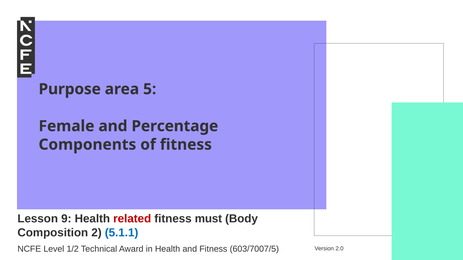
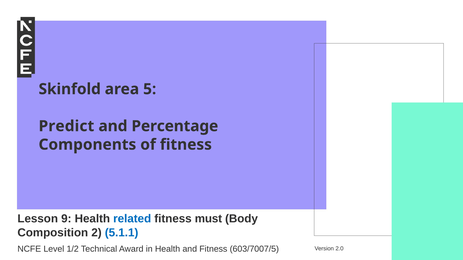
Purpose: Purpose -> Skinfold
Female: Female -> Predict
related colour: red -> blue
